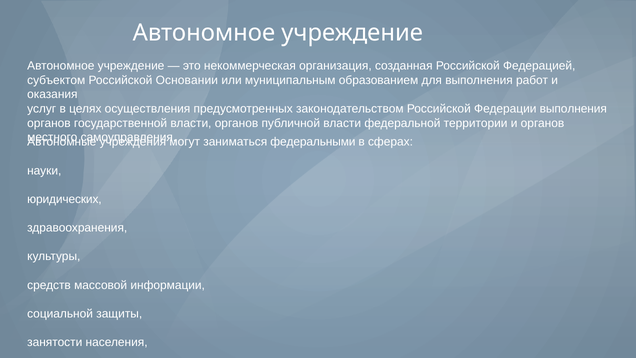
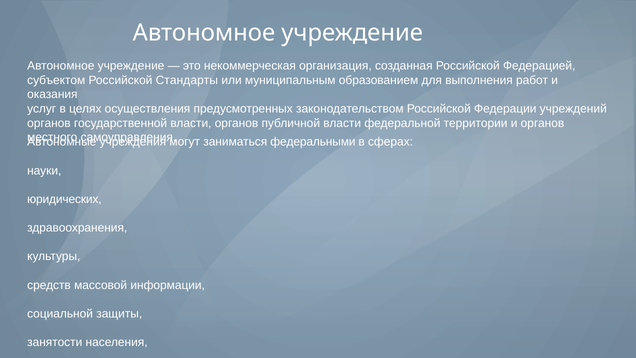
Основании: Основании -> Стандарты
Федерации выполнения: выполнения -> учреждений
